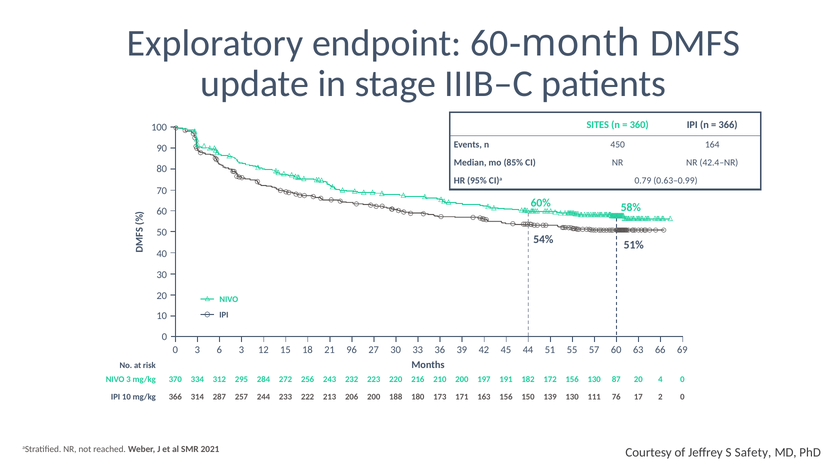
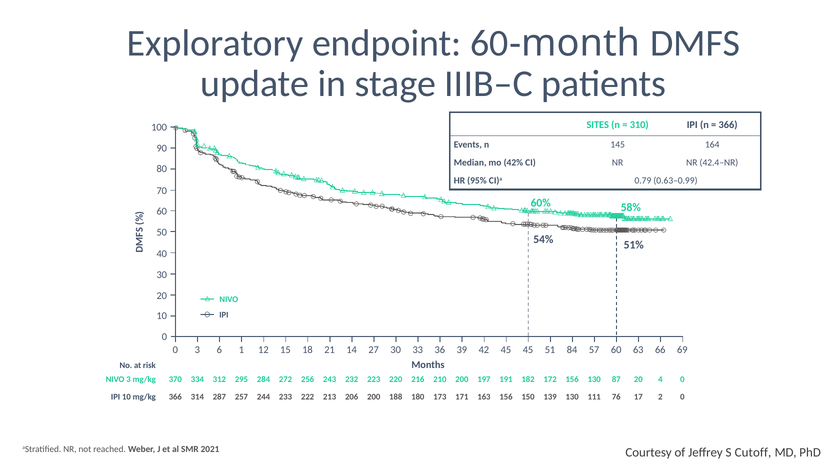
360: 360 -> 310
450: 450 -> 145
85%: 85% -> 42%
6 3: 3 -> 1
96: 96 -> 14
45 44: 44 -> 45
55: 55 -> 84
Safety: Safety -> Cutoff
